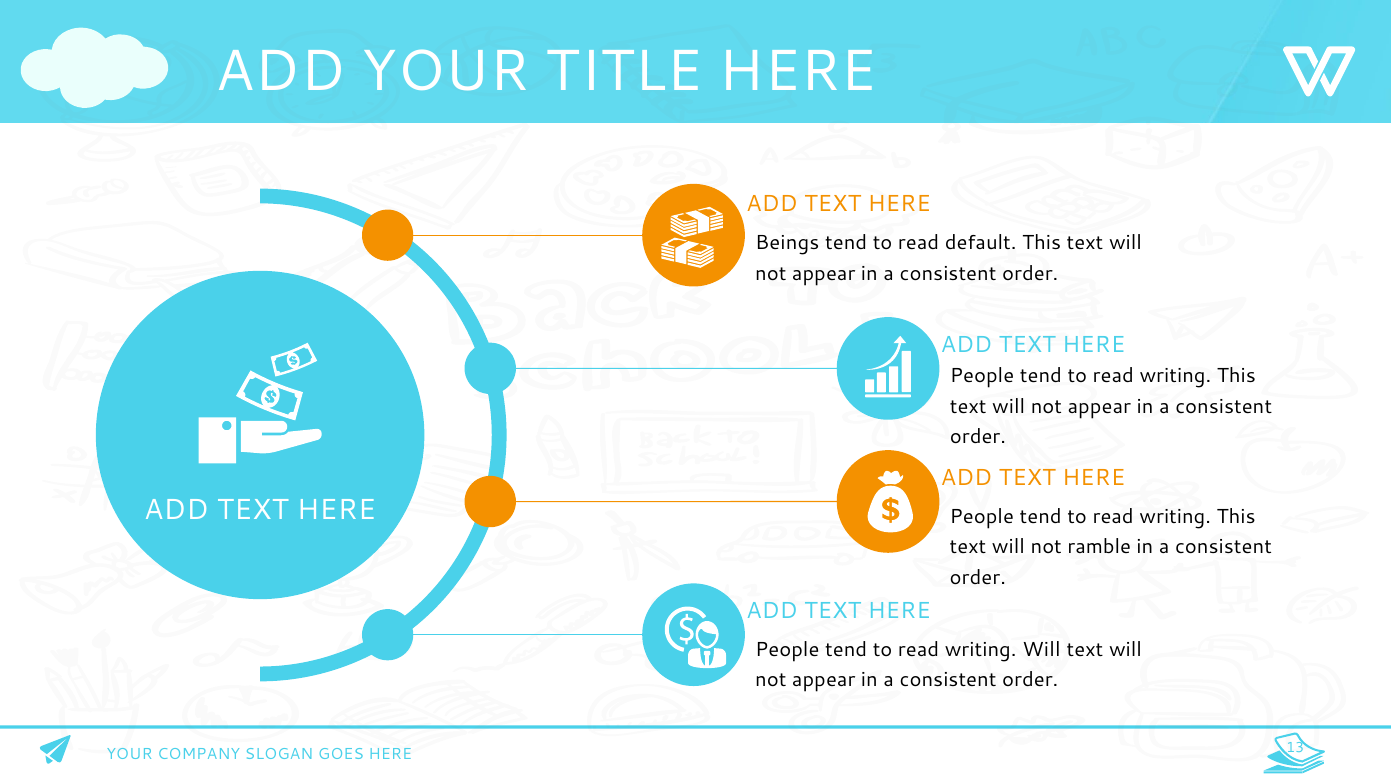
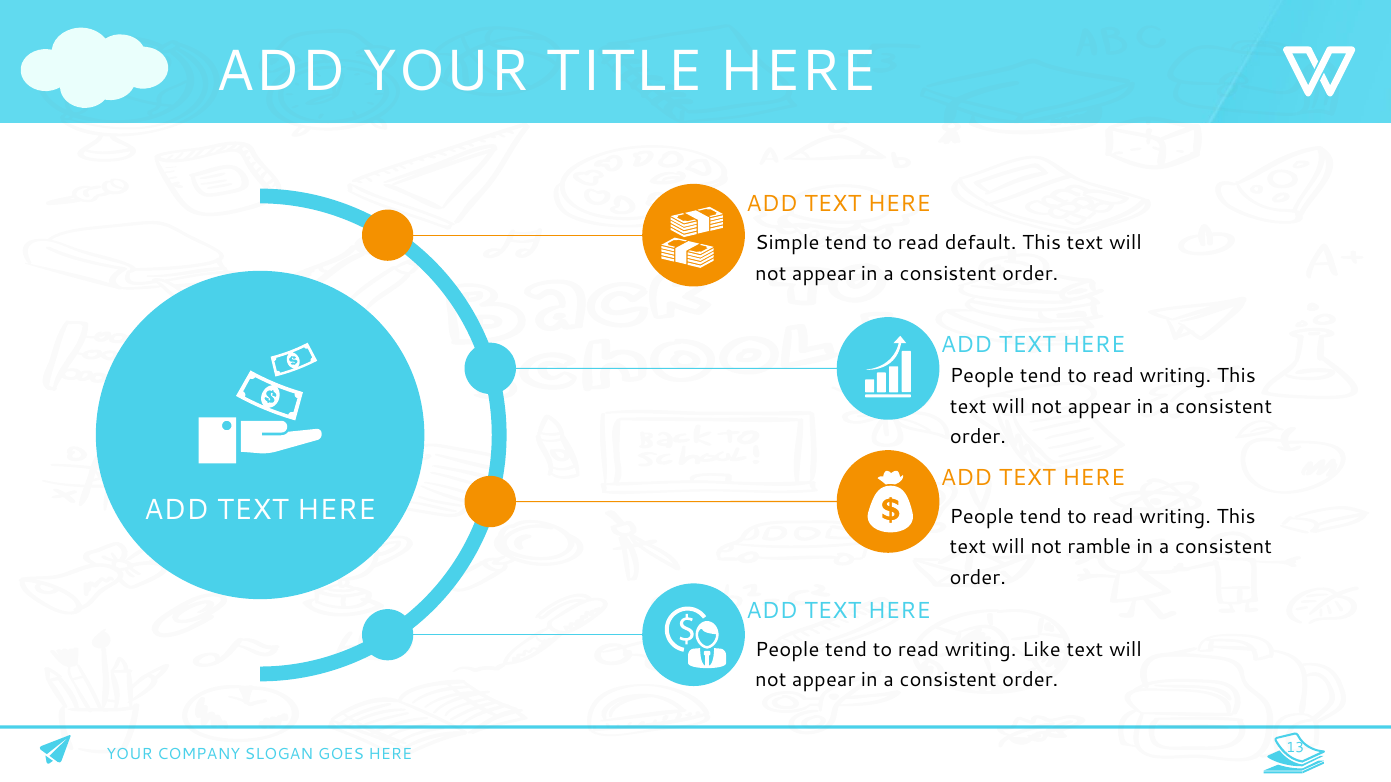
Beings: Beings -> Simple
writing Will: Will -> Like
